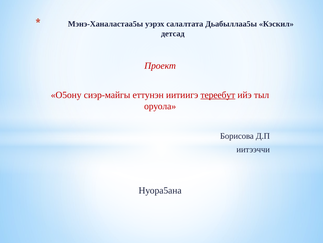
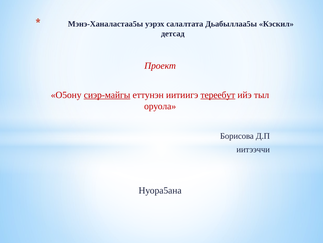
сиэр-майгы underline: none -> present
